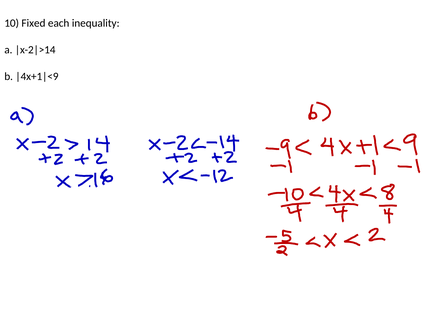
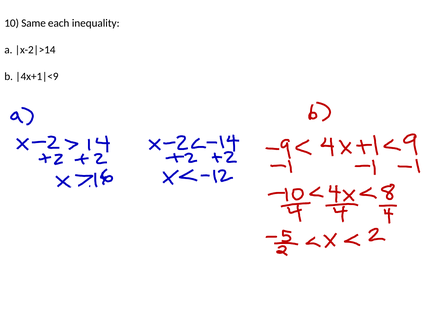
Fixed: Fixed -> Same
